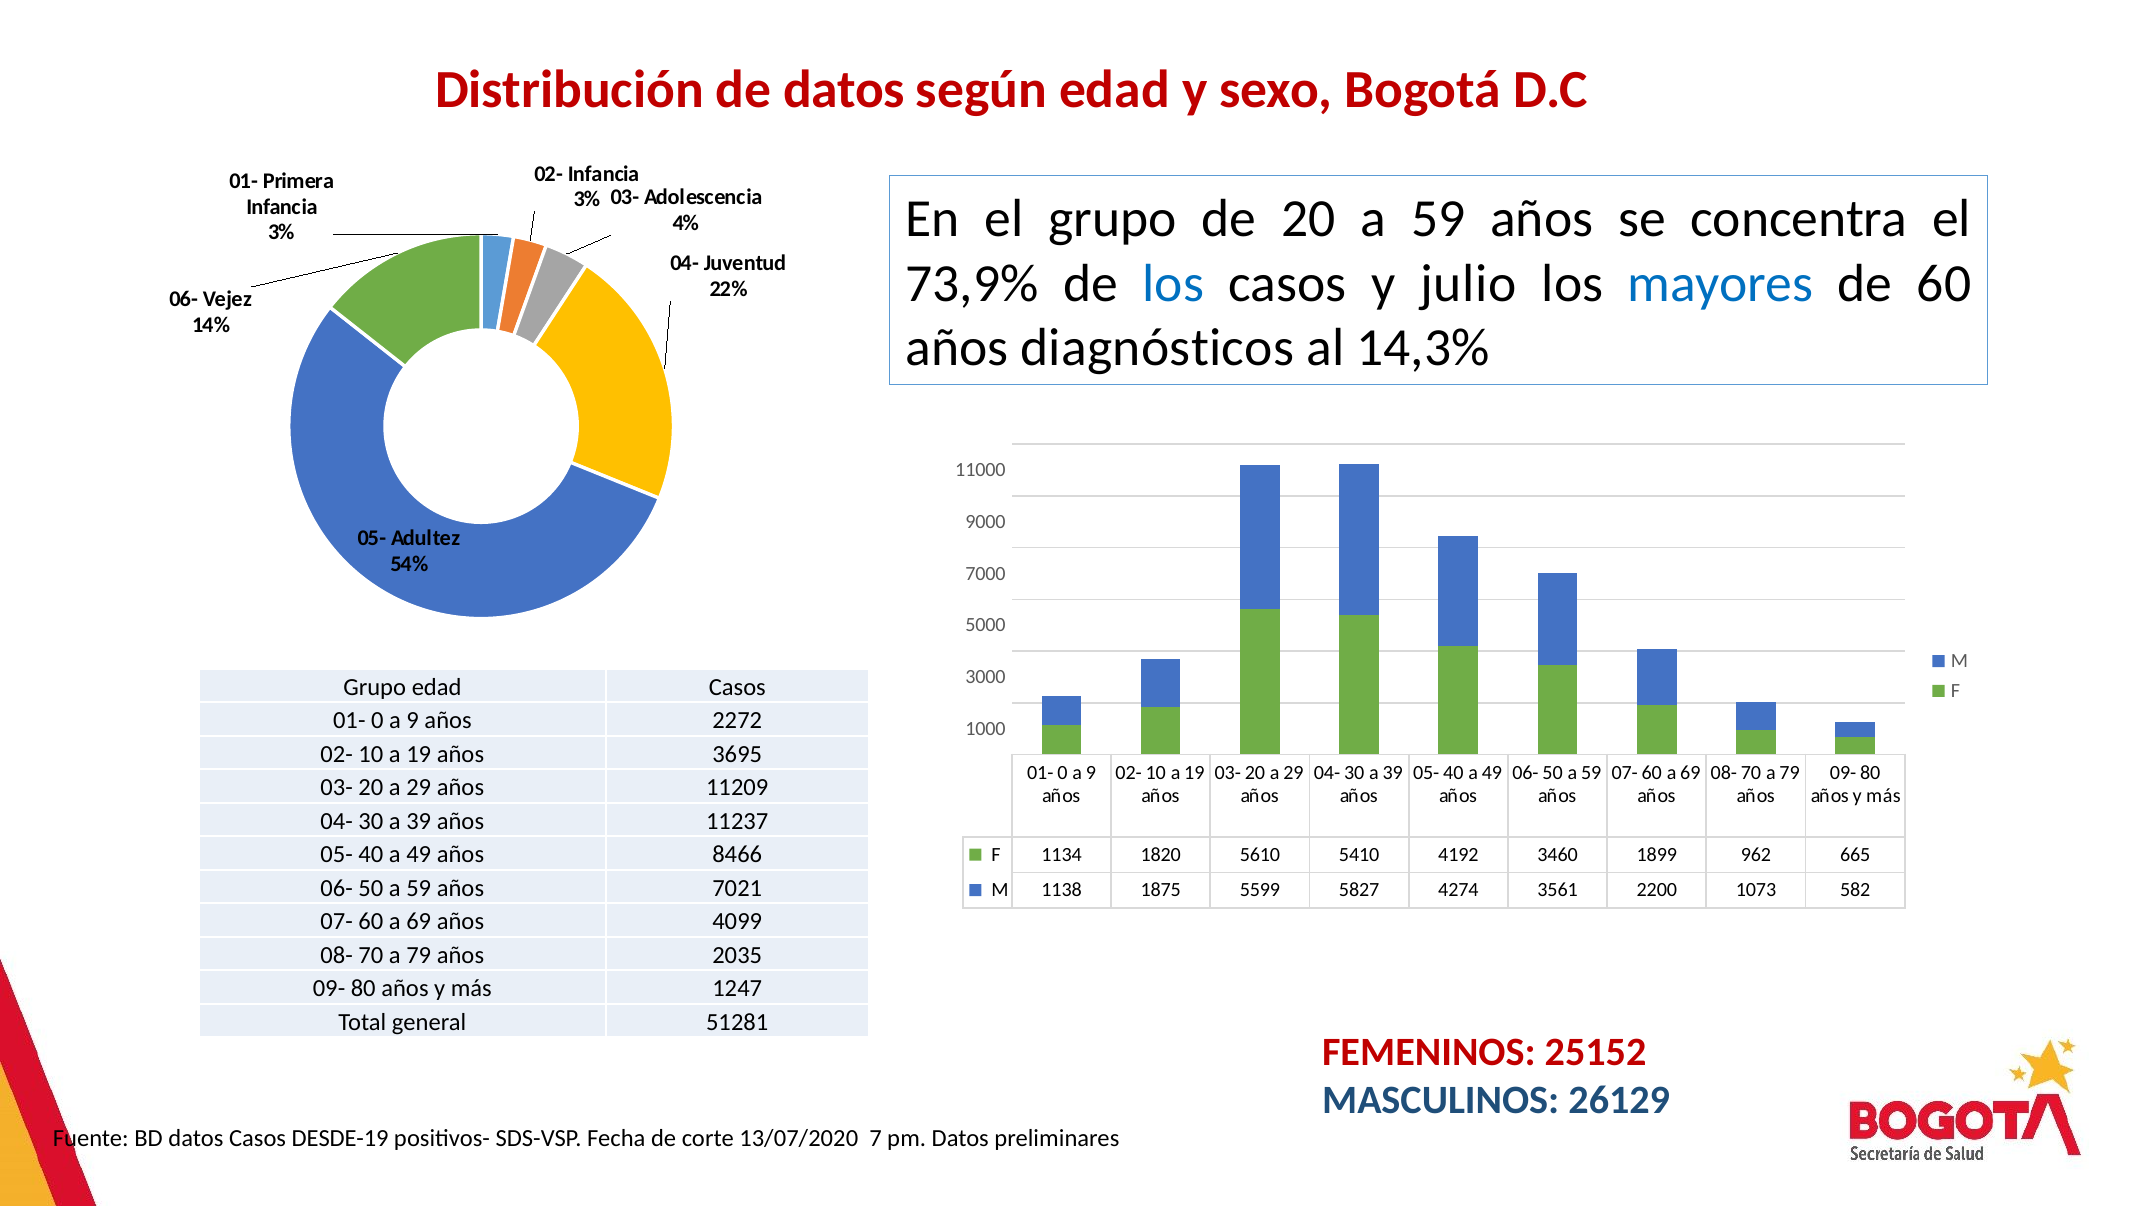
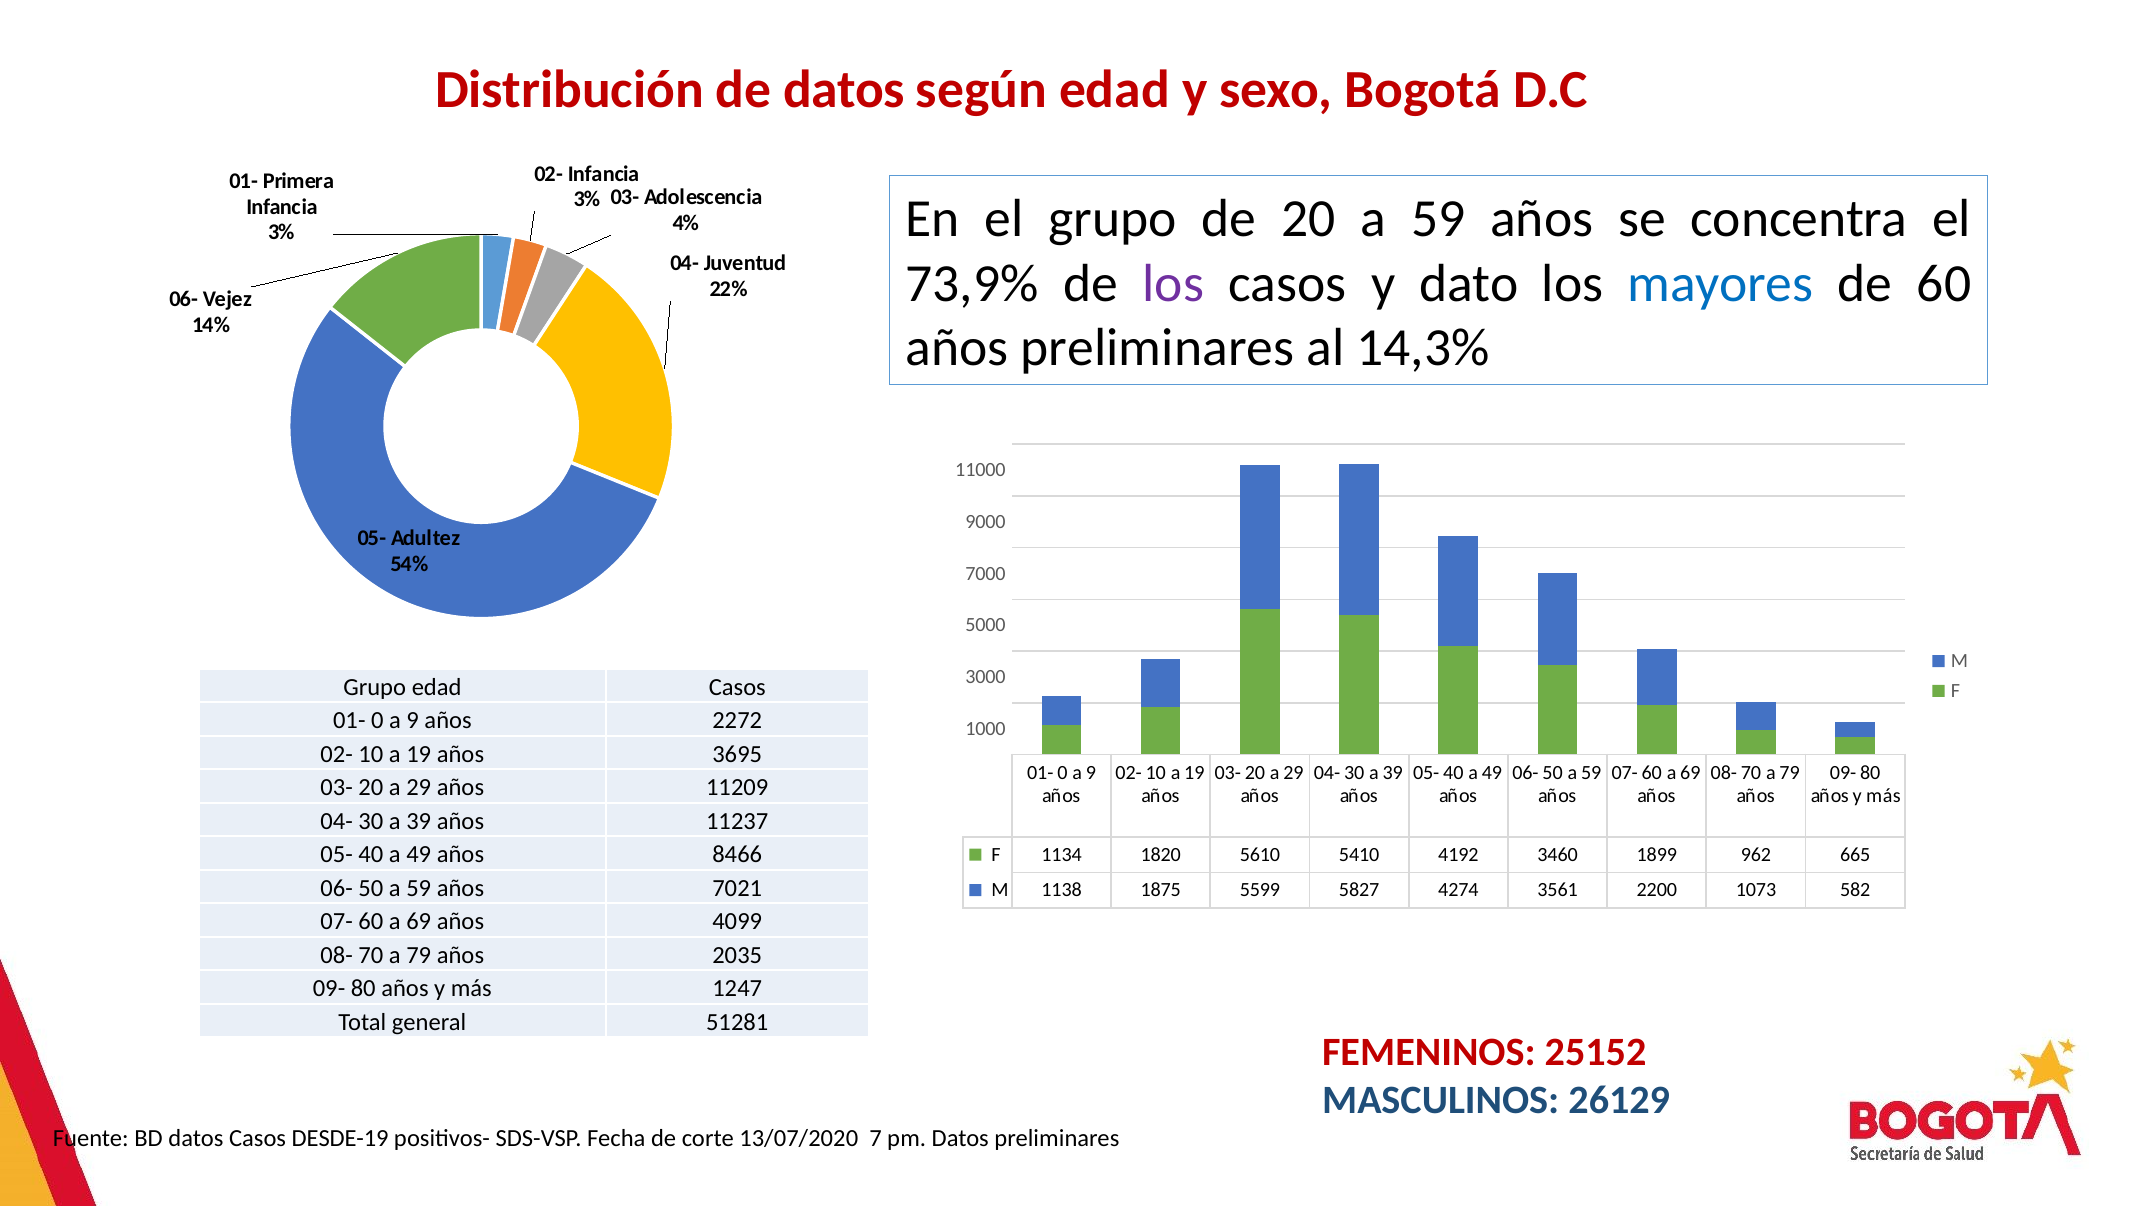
los at (1173, 283) colour: blue -> purple
julio: julio -> dato
años diagnósticos: diagnósticos -> preliminares
